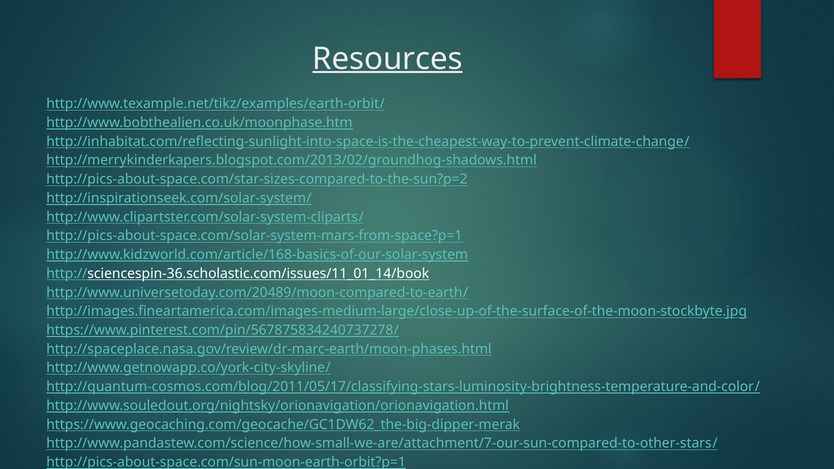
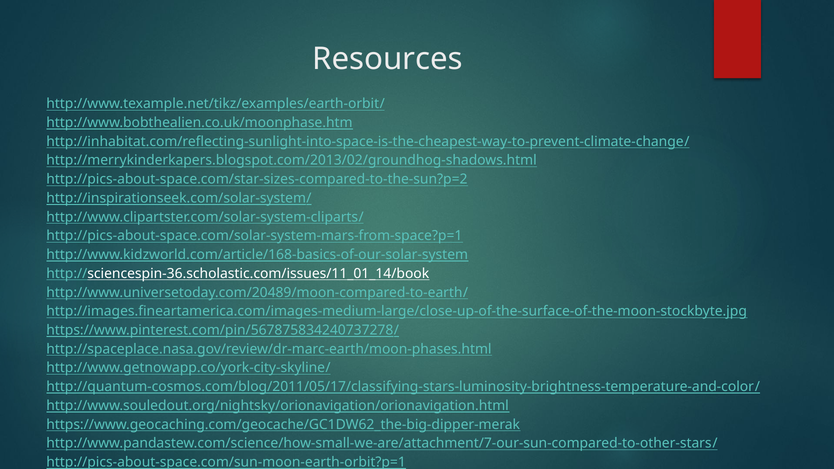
Resources underline: present -> none
